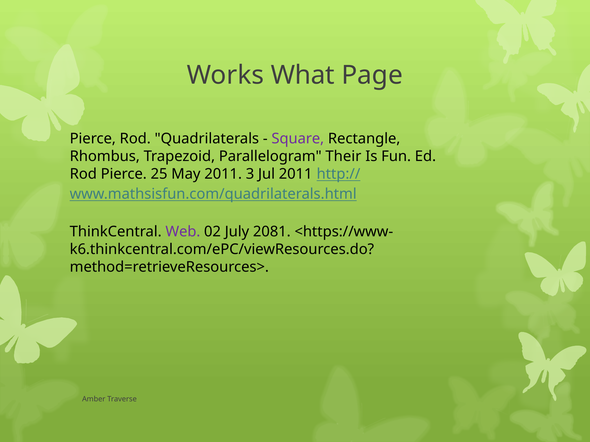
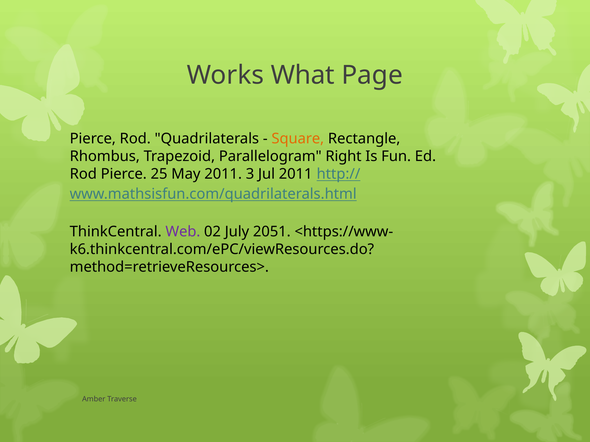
Square colour: purple -> orange
Their: Their -> Right
2081: 2081 -> 2051
